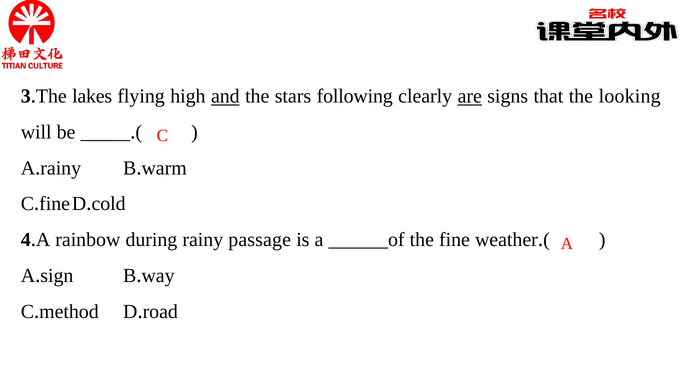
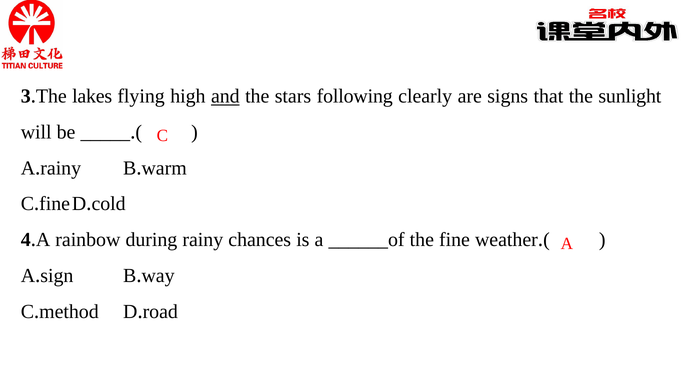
are underline: present -> none
looking: looking -> sunlight
passage: passage -> chances
